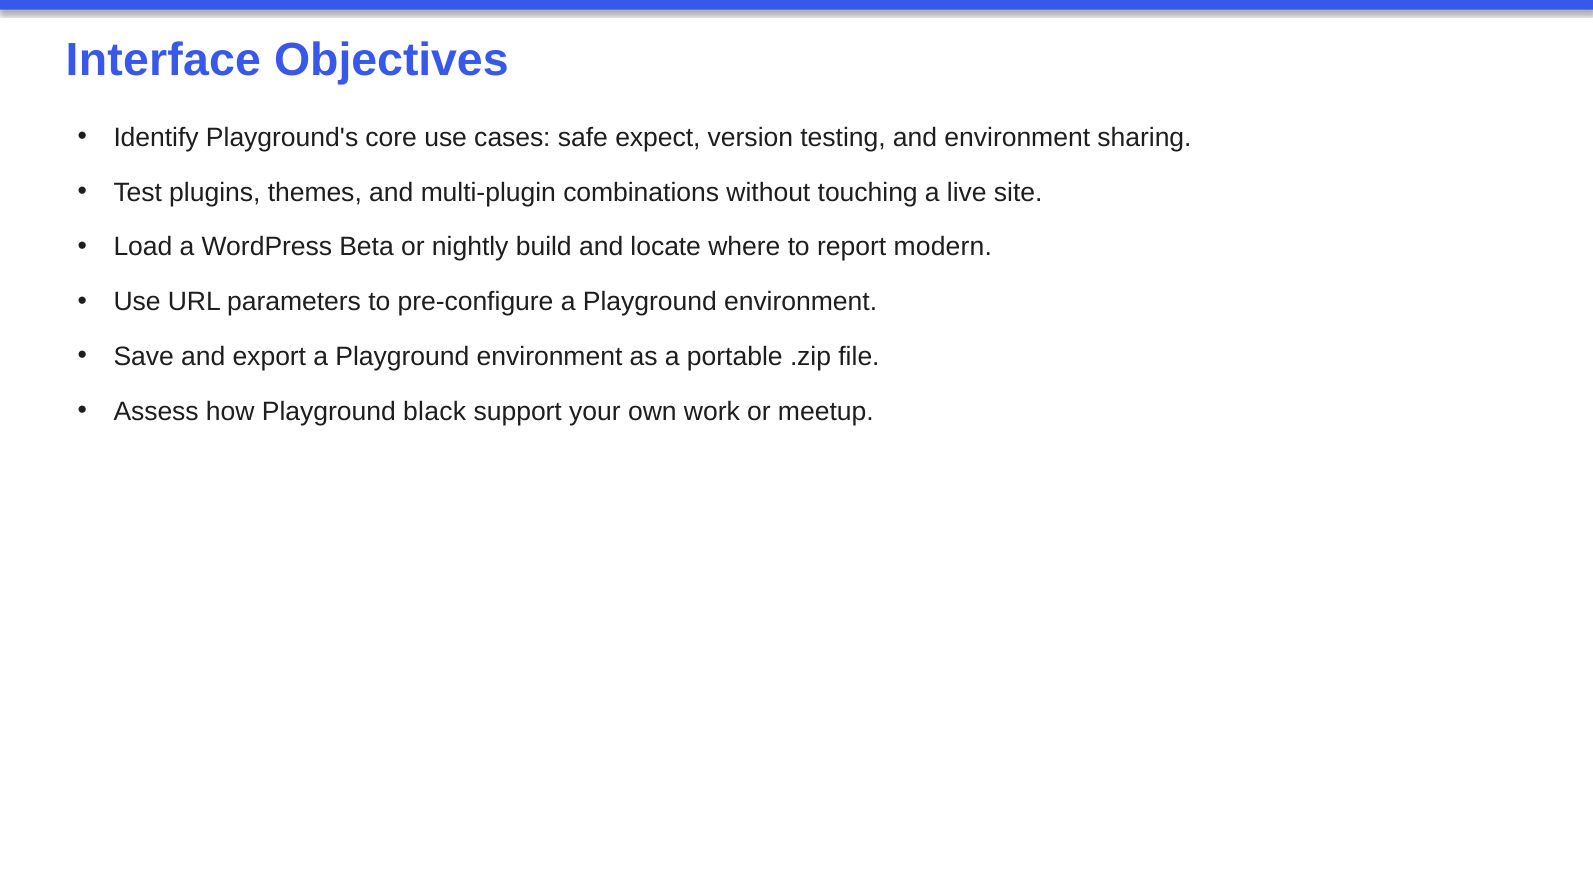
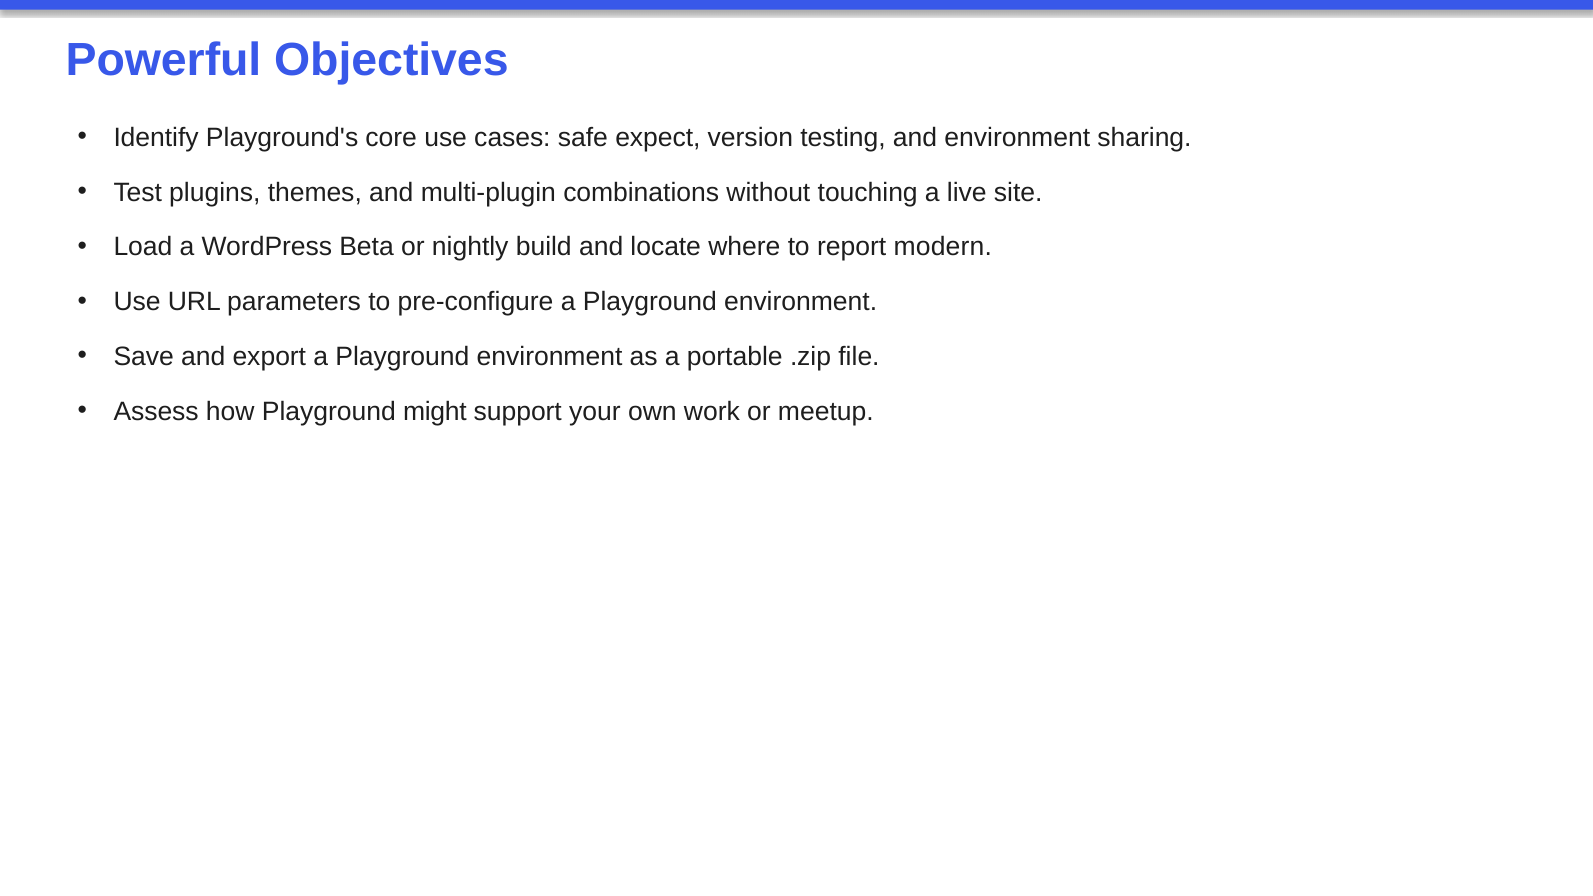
Interface: Interface -> Powerful
black: black -> might
